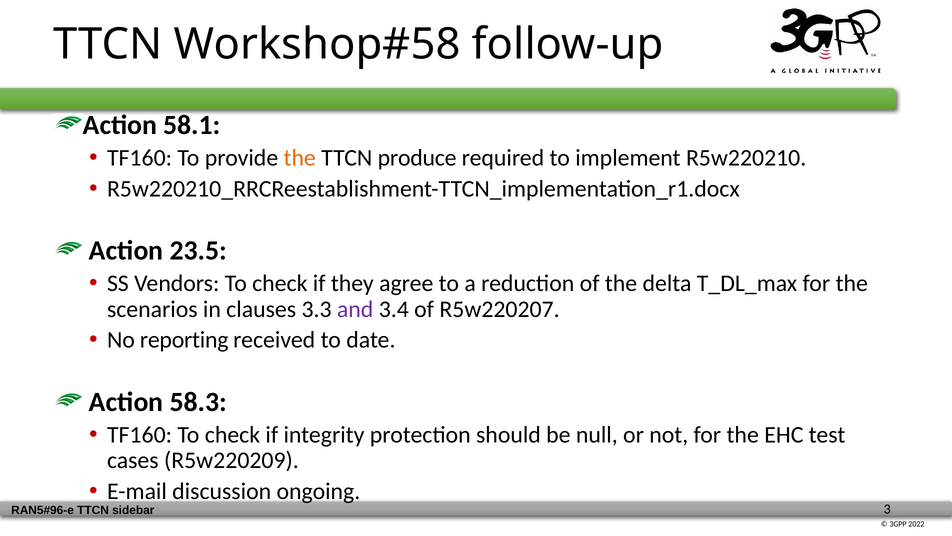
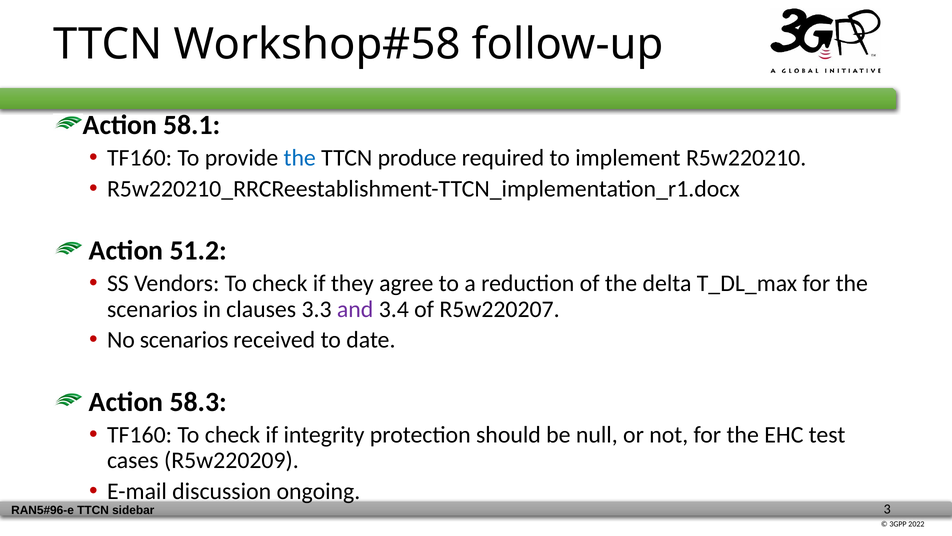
the at (300, 158) colour: orange -> blue
23.5: 23.5 -> 51.2
No reporting: reporting -> scenarios
